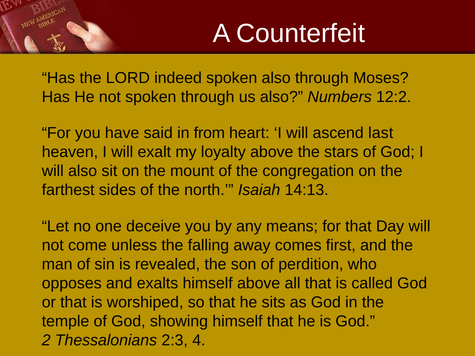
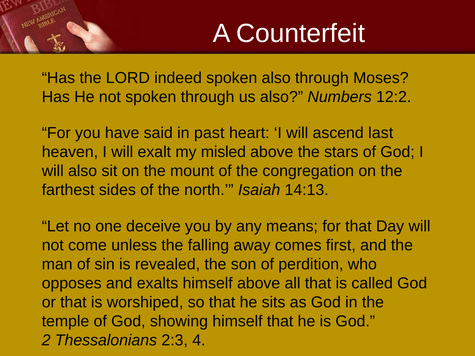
from: from -> past
loyalty: loyalty -> misled
